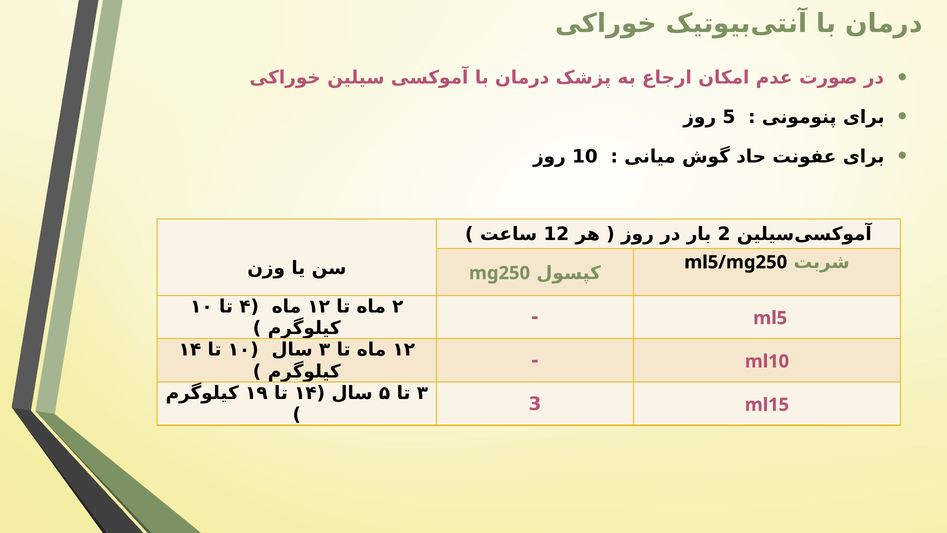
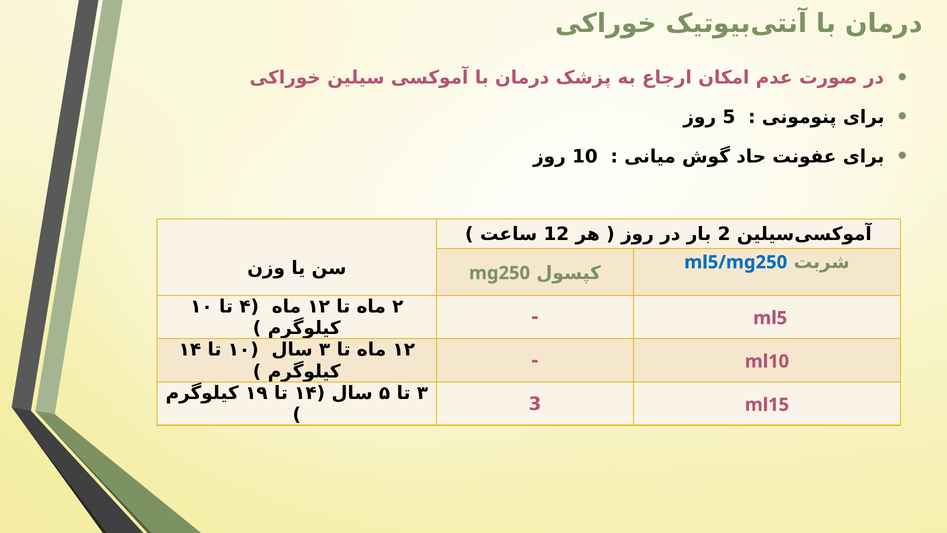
ml5/mg250 colour: black -> blue
